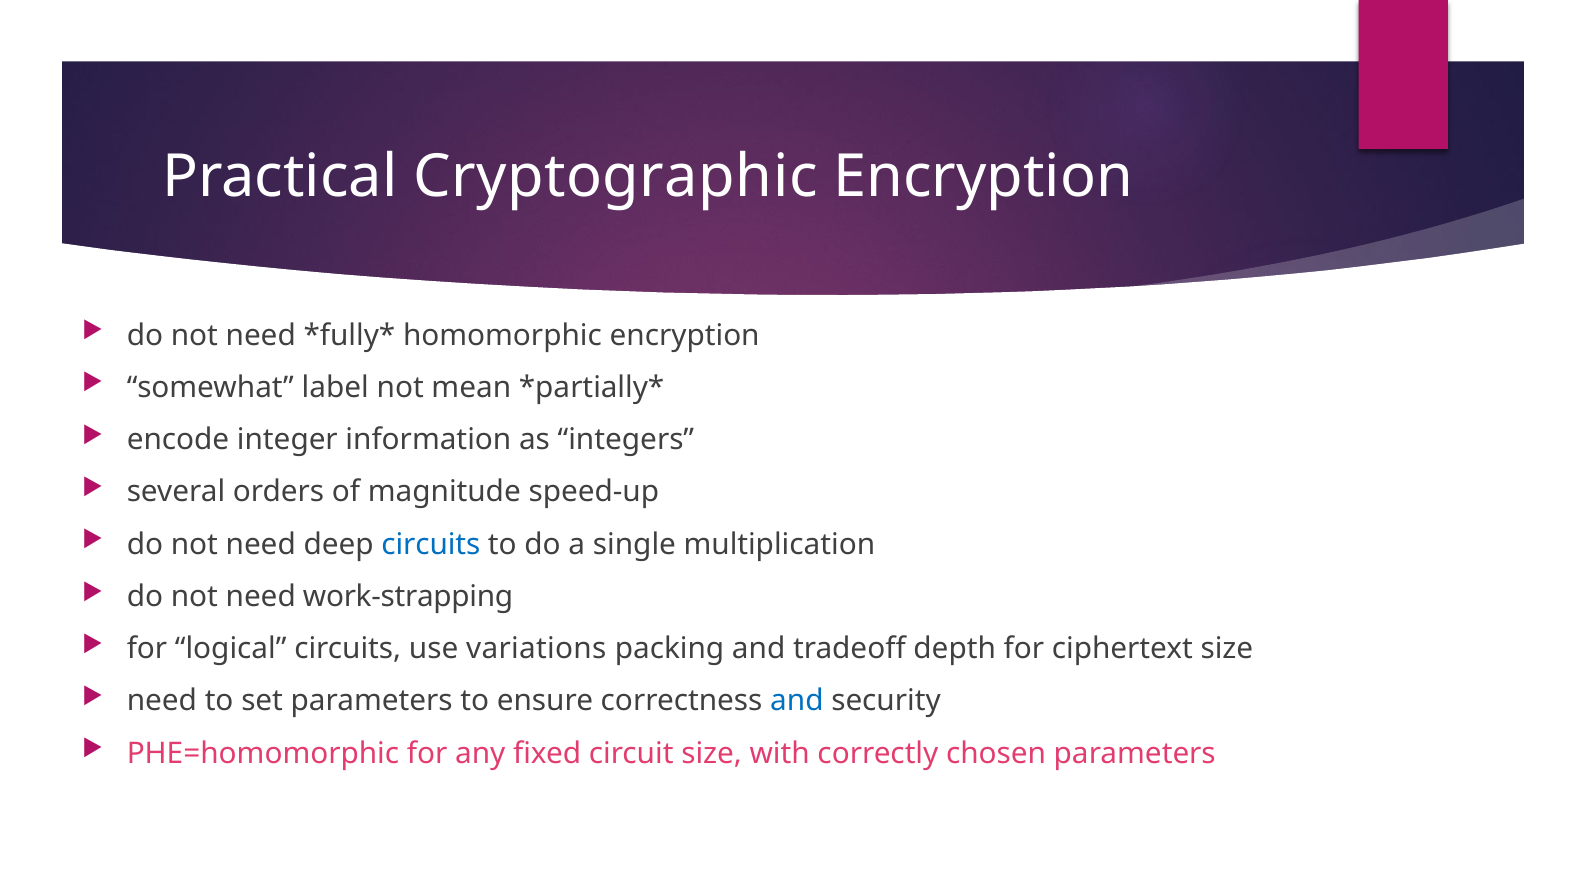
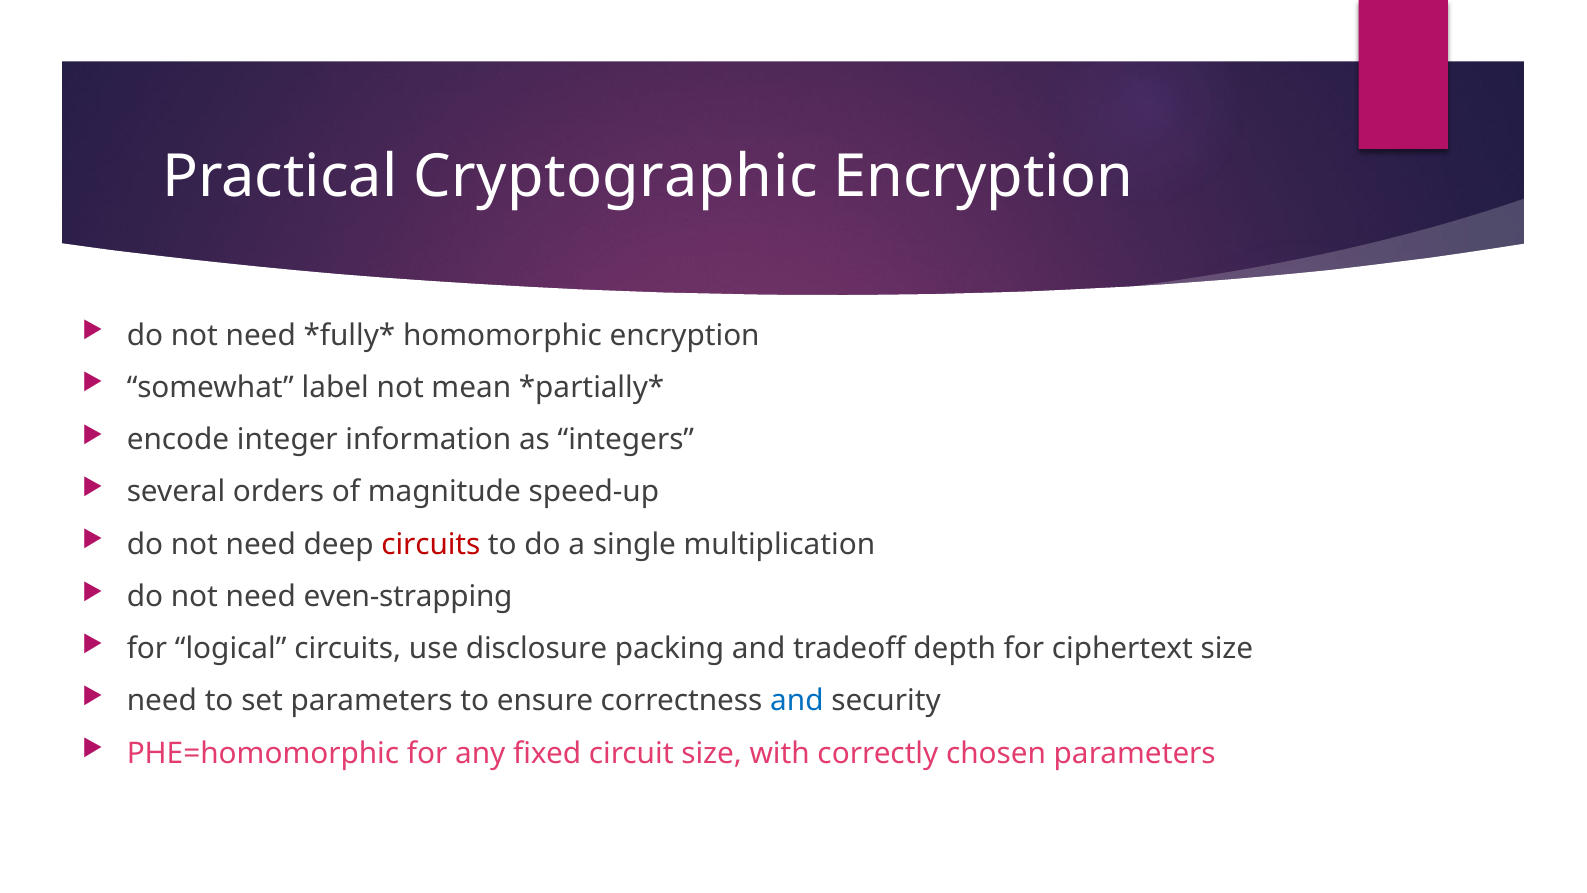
circuits at (431, 544) colour: blue -> red
work-strapping: work-strapping -> even-strapping
variations: variations -> disclosure
